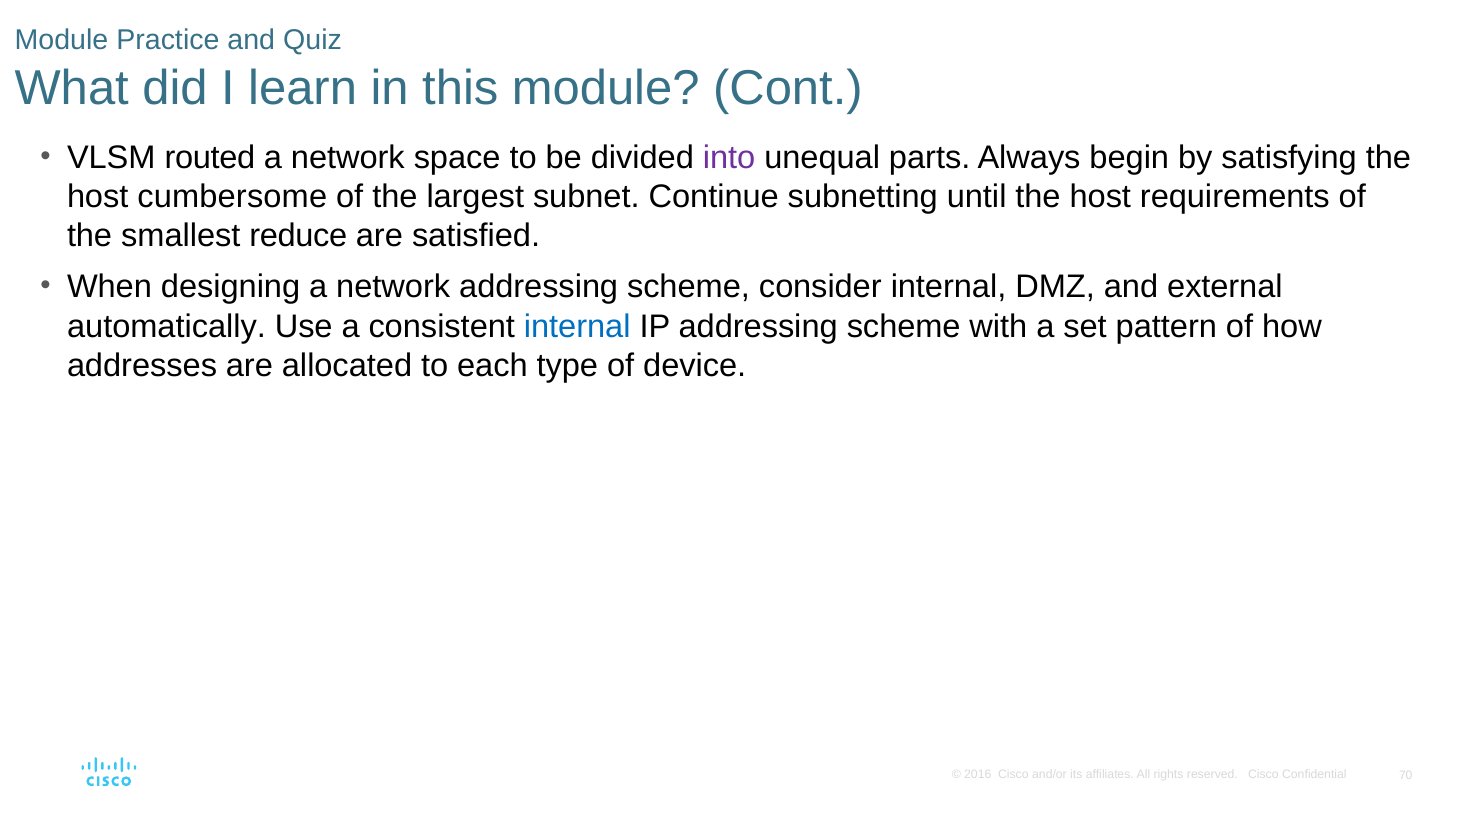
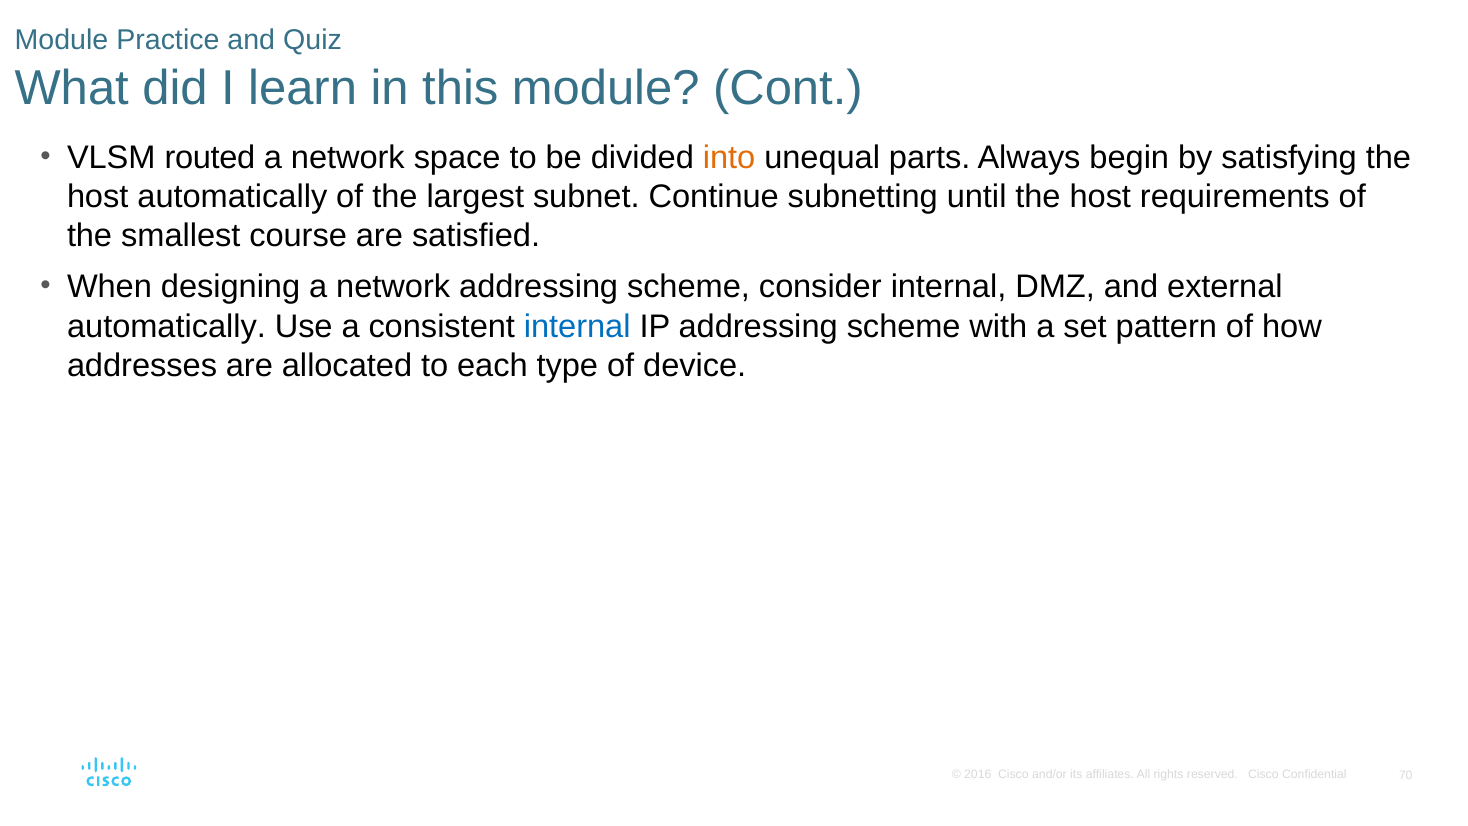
into colour: purple -> orange
host cumbersome: cumbersome -> automatically
reduce: reduce -> course
